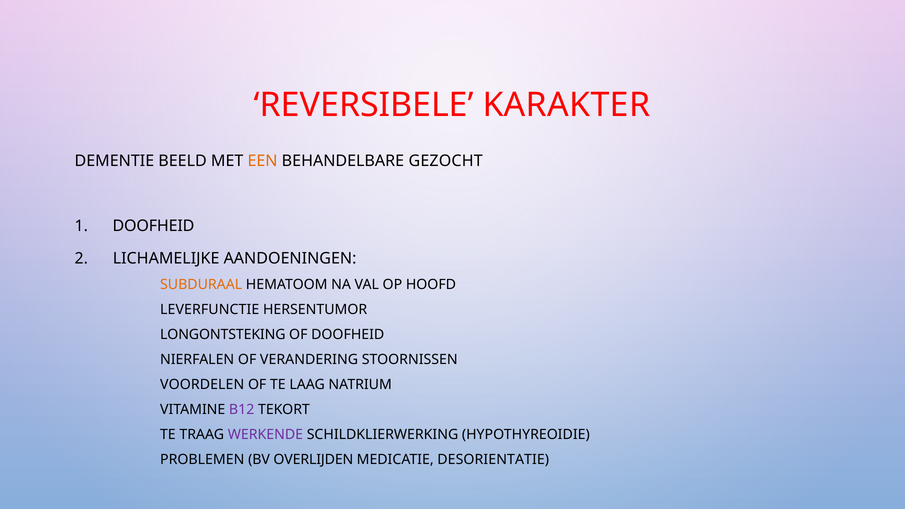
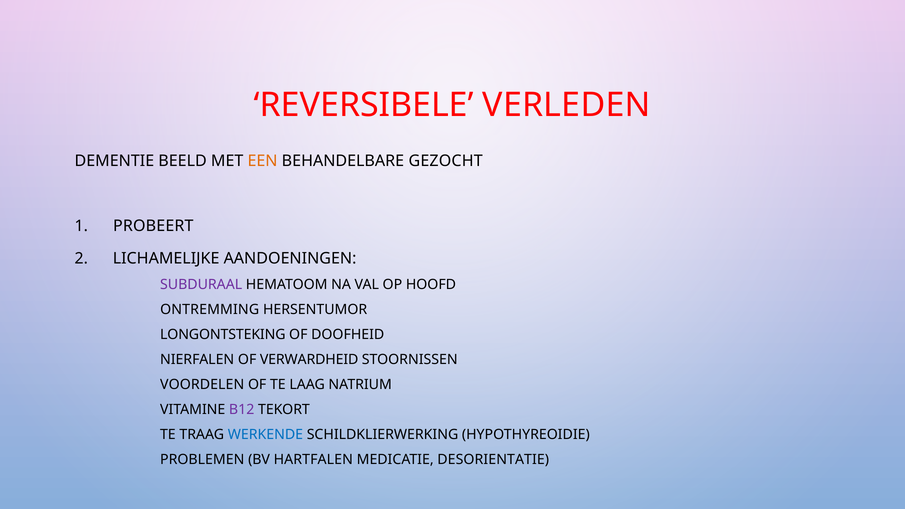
KARAKTER: KARAKTER -> VERLEDEN
DOOFHEID at (153, 226): DOOFHEID -> PROBEERT
SUBDURAAL colour: orange -> purple
LEVERFUNCTIE: LEVERFUNCTIE -> ONTREMMING
VERANDERING: VERANDERING -> VERWARDHEID
WERKENDE colour: purple -> blue
OVERLIJDEN: OVERLIJDEN -> HARTFALEN
